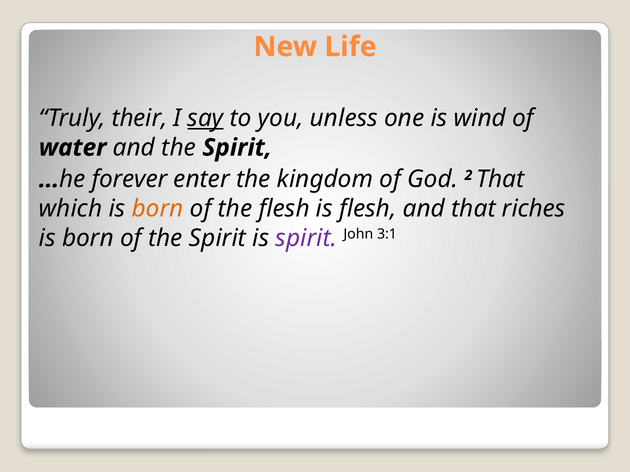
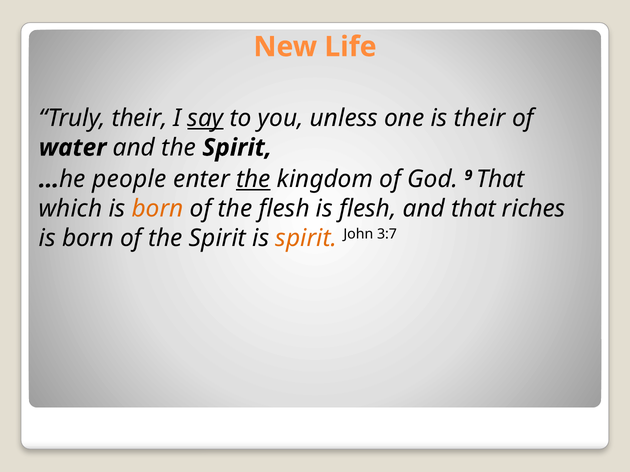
is wind: wind -> their
forever: forever -> people
the at (253, 179) underline: none -> present
2: 2 -> 9
spirit at (306, 238) colour: purple -> orange
3:1: 3:1 -> 3:7
